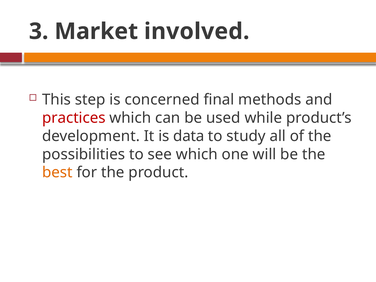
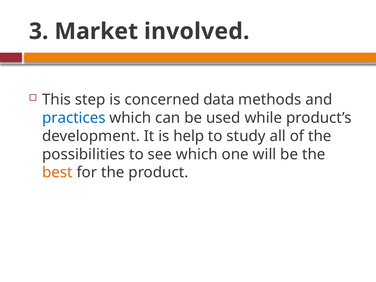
final: final -> data
practices colour: red -> blue
data: data -> help
